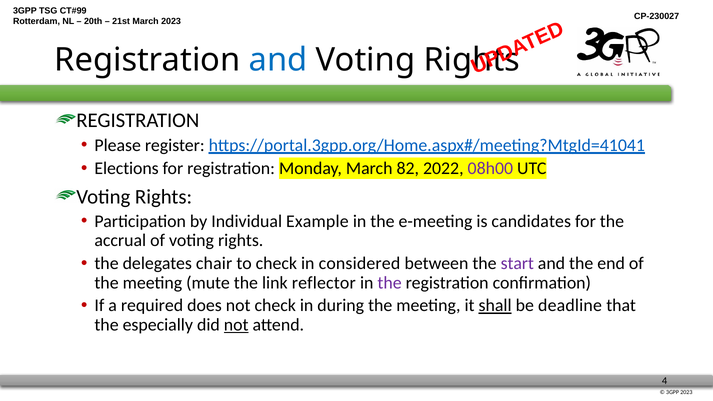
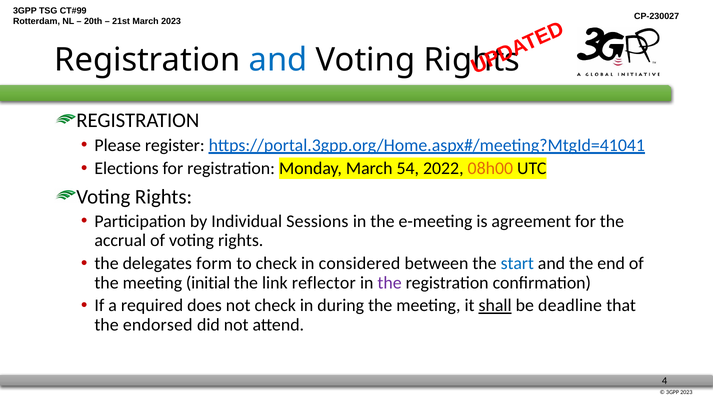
82: 82 -> 54
08h00 colour: purple -> orange
Example: Example -> Sessions
candidates: candidates -> agreement
chair: chair -> form
start colour: purple -> blue
mute: mute -> initial
especially: especially -> endorsed
not at (236, 325) underline: present -> none
